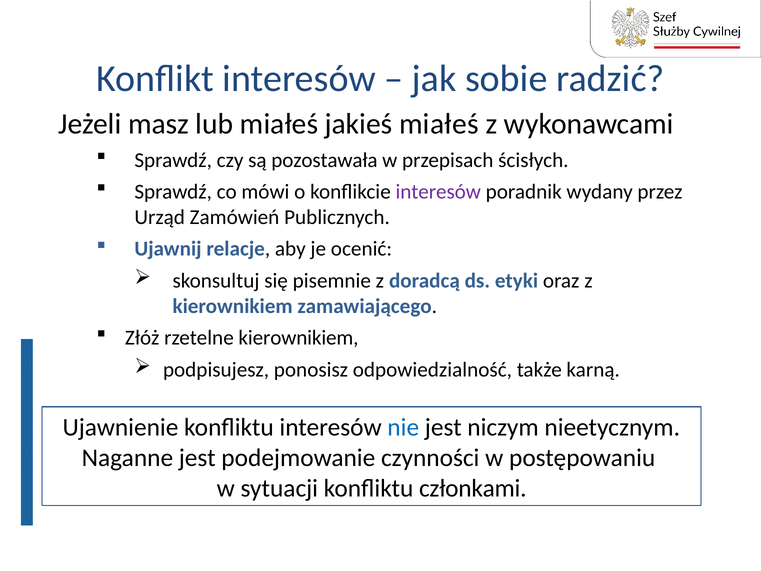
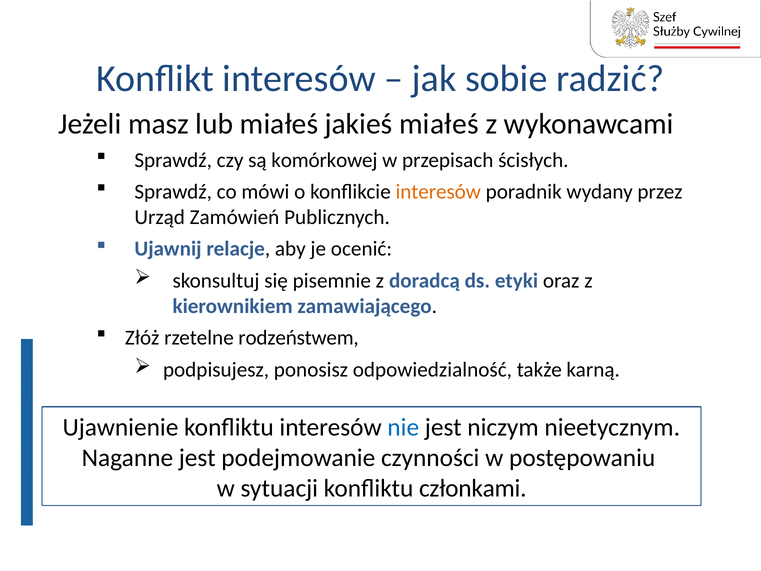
pozostawała: pozostawała -> komórkowej
interesów at (438, 192) colour: purple -> orange
rzetelne kierownikiem: kierownikiem -> rodzeństwem
